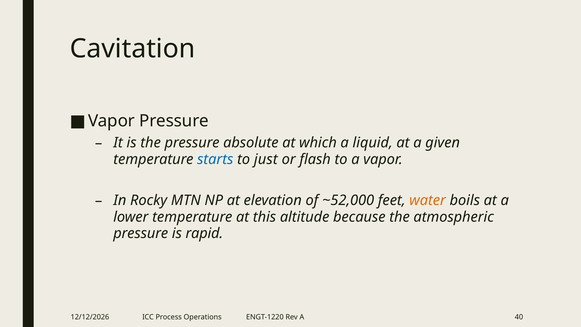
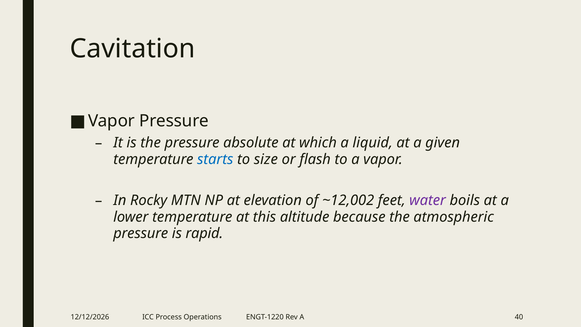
just: just -> size
~52,000: ~52,000 -> ~12,002
water colour: orange -> purple
